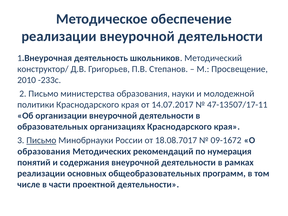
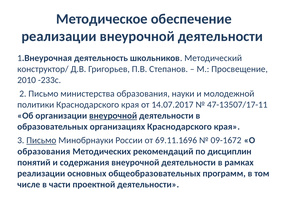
внеурочной at (113, 116) underline: none -> present
18.08.7017: 18.08.7017 -> 69.11.1696
нумерация: нумерация -> дисциплин
